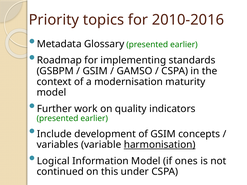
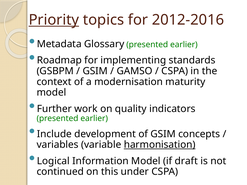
Priority underline: none -> present
2010-2016: 2010-2016 -> 2012-2016
ones: ones -> draft
